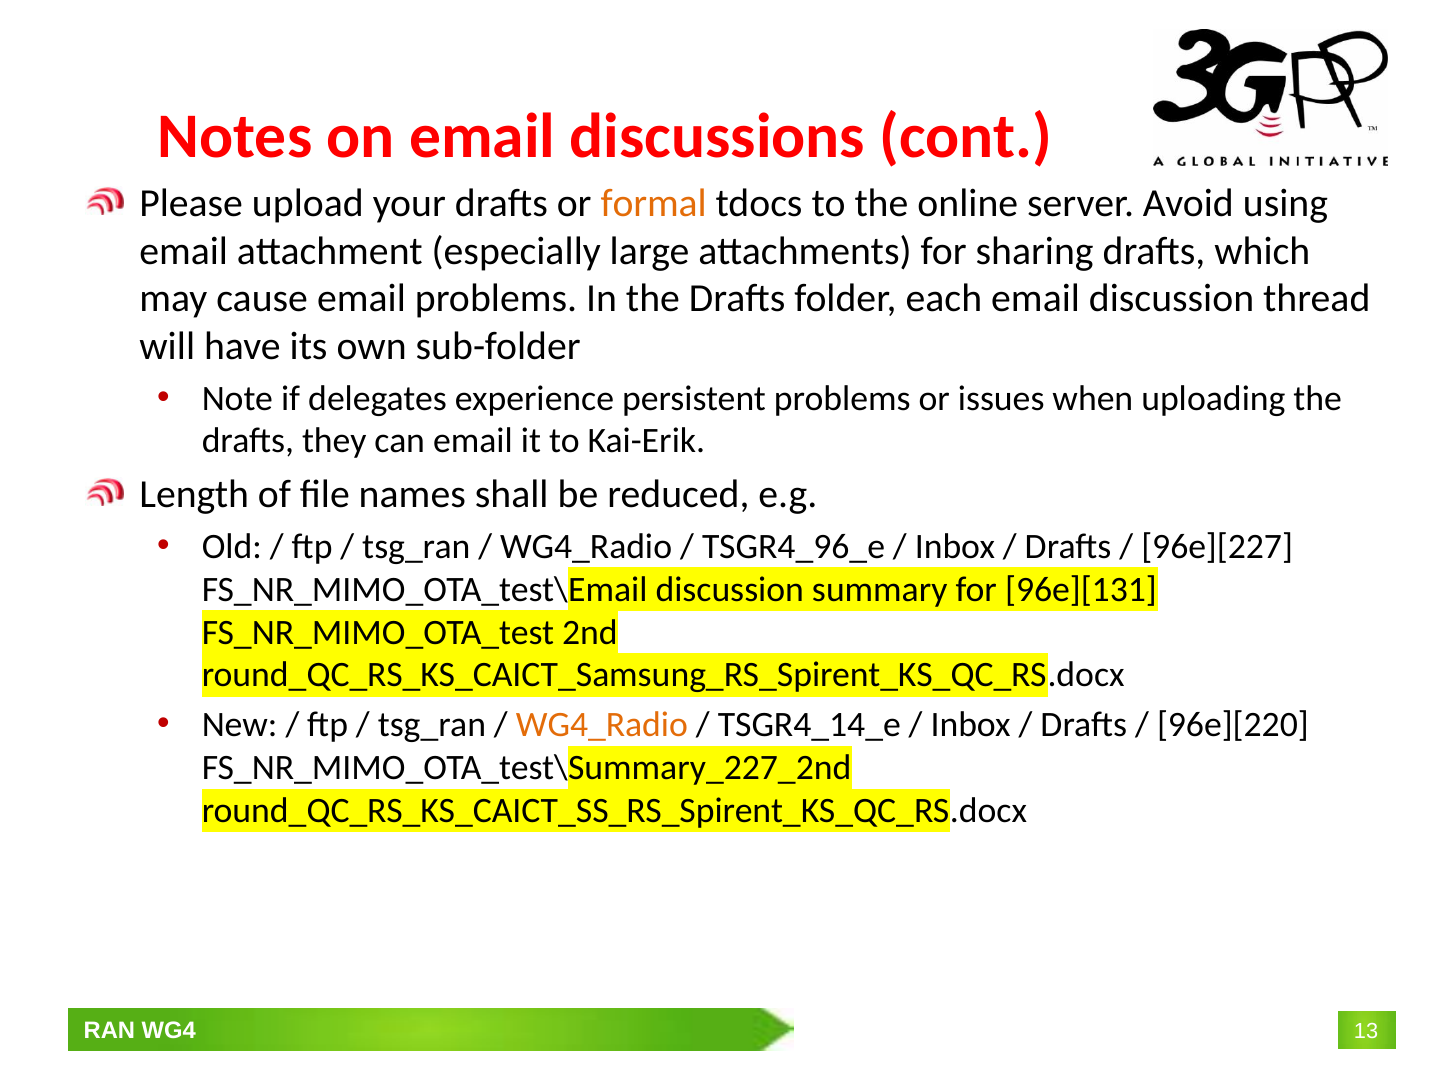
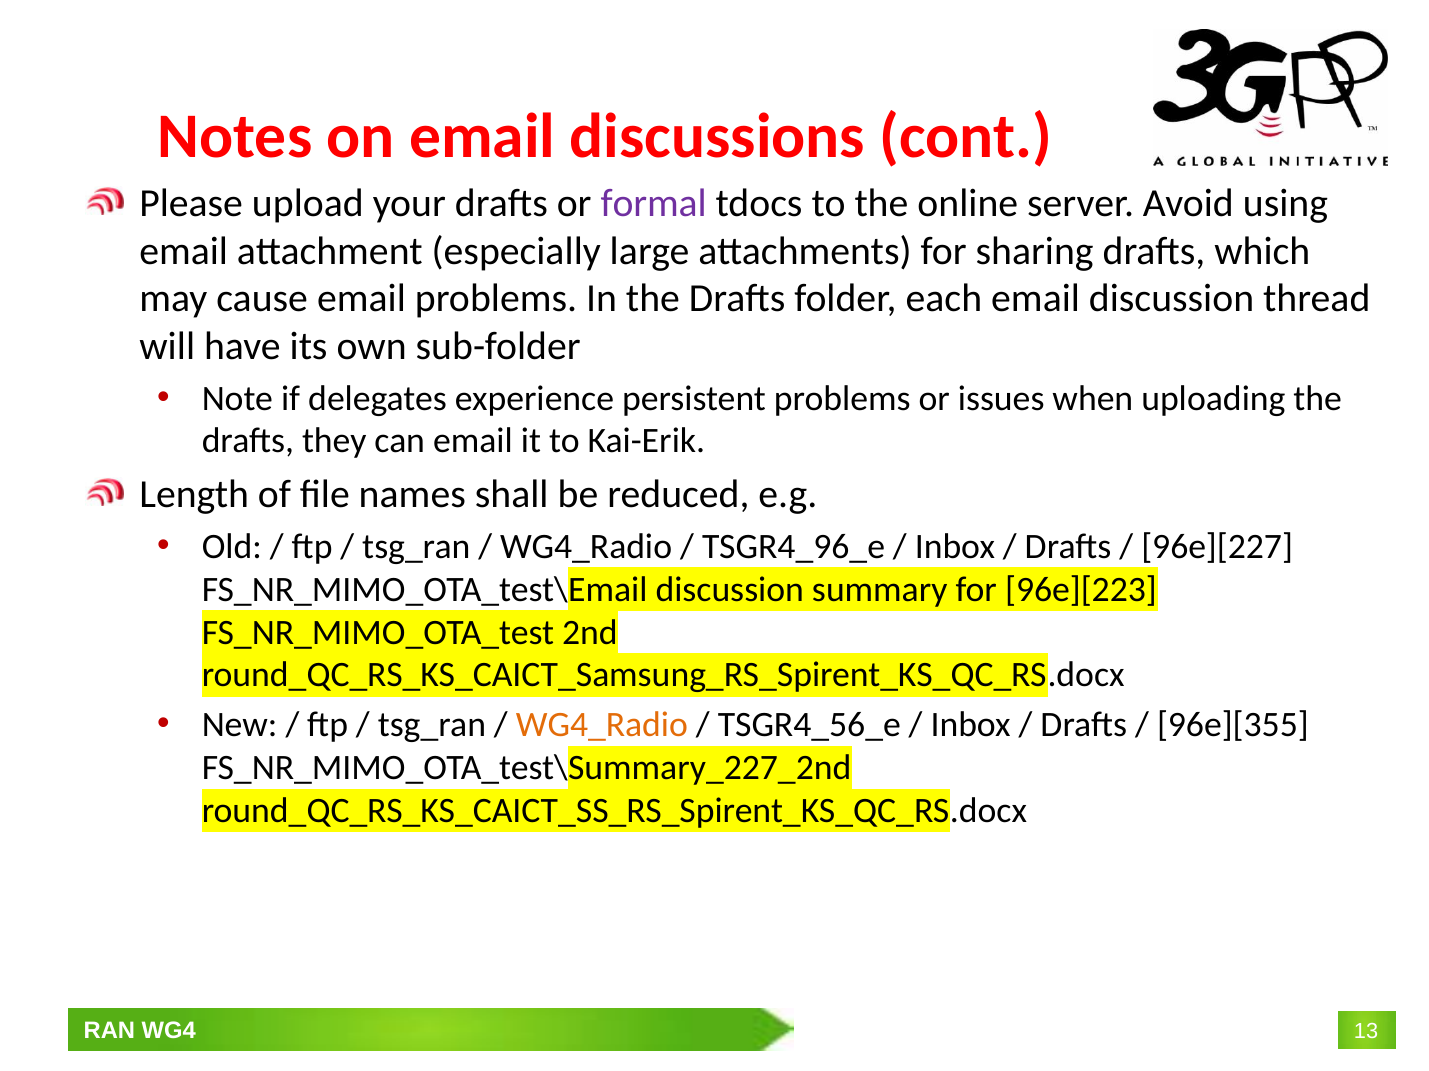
formal colour: orange -> purple
96e][131: 96e][131 -> 96e][223
TSGR4_14_e: TSGR4_14_e -> TSGR4_56_e
96e][220: 96e][220 -> 96e][355
